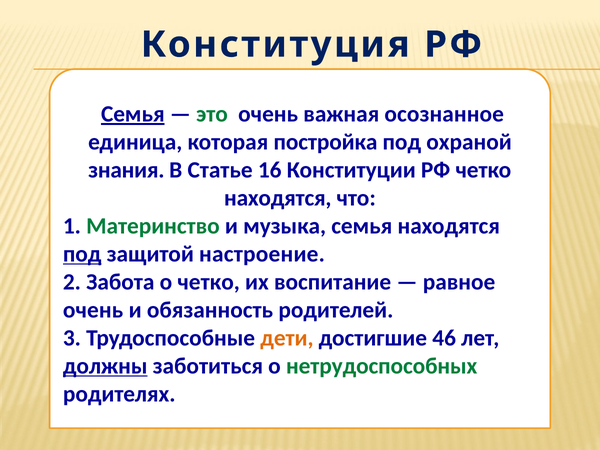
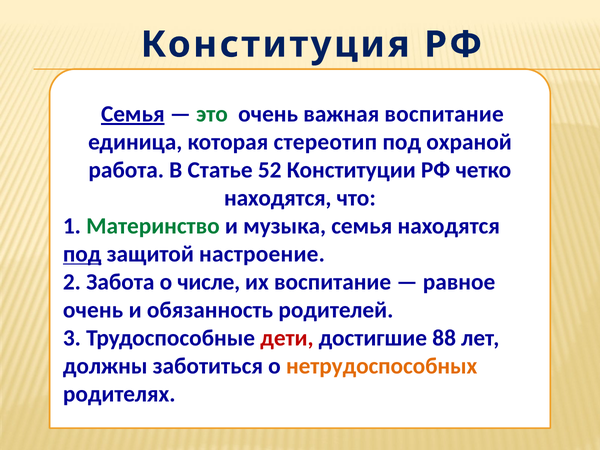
важная осознанное: осознанное -> воспитание
постройка: постройка -> стереотип
знания: знания -> работа
16: 16 -> 52
о четко: четко -> числе
дети colour: orange -> red
46: 46 -> 88
должны underline: present -> none
нетрудоспособных colour: green -> orange
